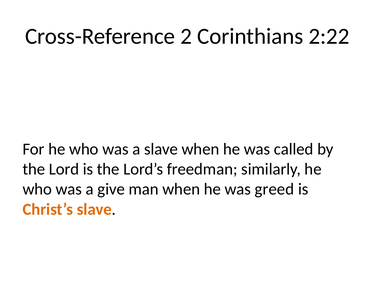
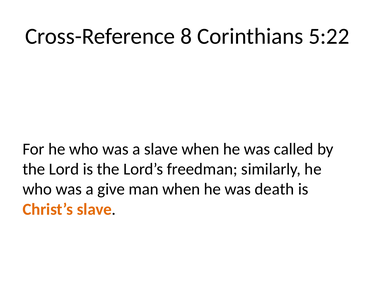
2: 2 -> 8
2:22: 2:22 -> 5:22
greed: greed -> death
